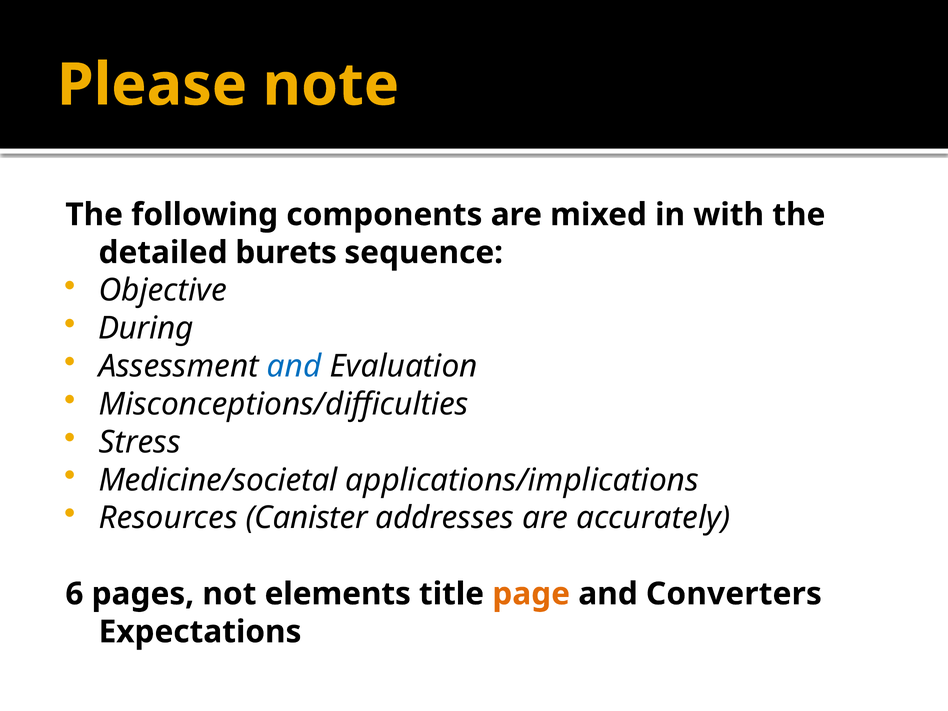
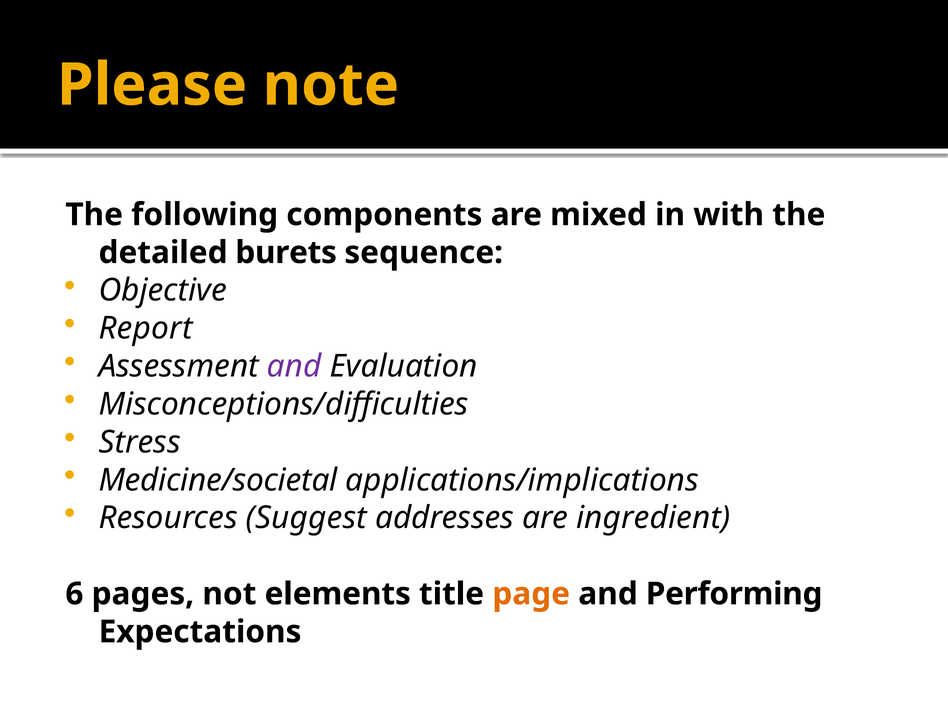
During: During -> Report
and at (294, 366) colour: blue -> purple
Canister: Canister -> Suggest
accurately: accurately -> ingredient
Converters: Converters -> Performing
